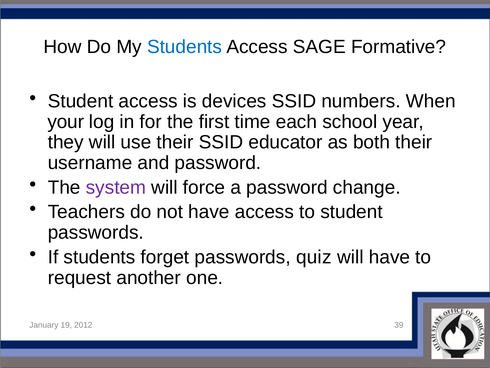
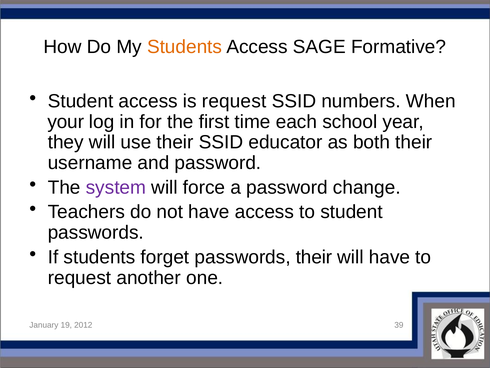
Students at (185, 47) colour: blue -> orange
is devices: devices -> request
passwords quiz: quiz -> their
